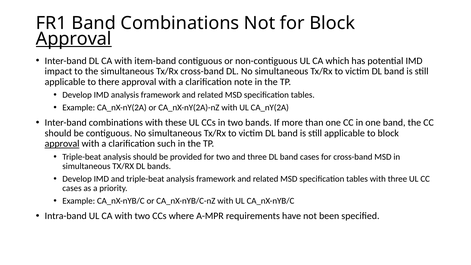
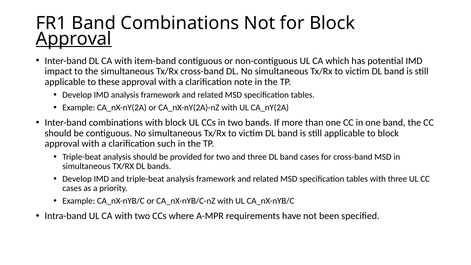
there: there -> these
with these: these -> block
approval at (62, 144) underline: present -> none
